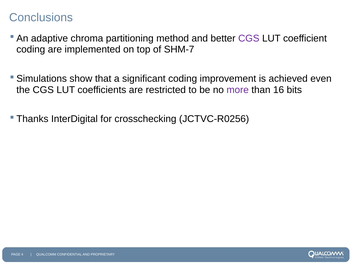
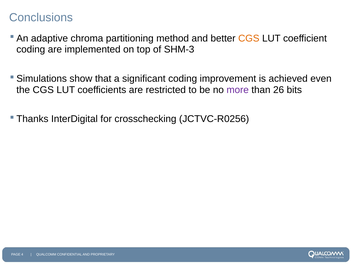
CGS at (249, 38) colour: purple -> orange
SHM-7: SHM-7 -> SHM-3
16: 16 -> 26
